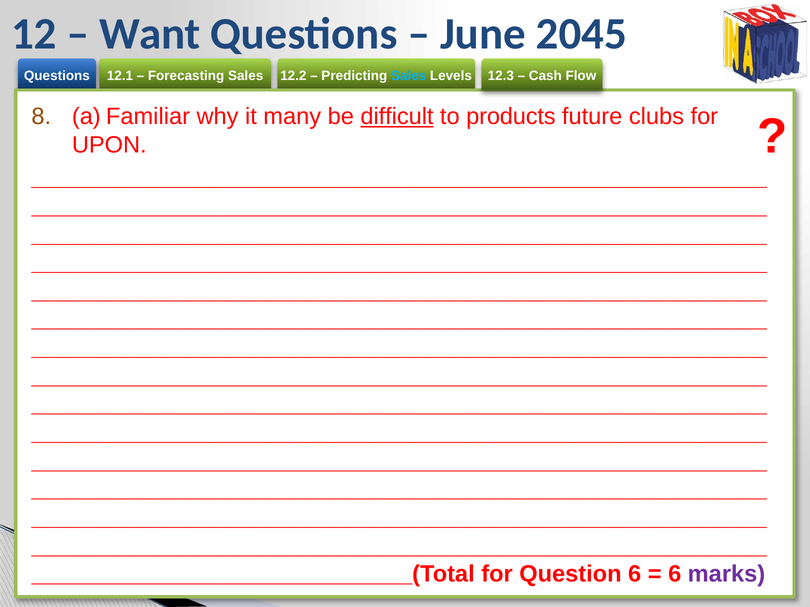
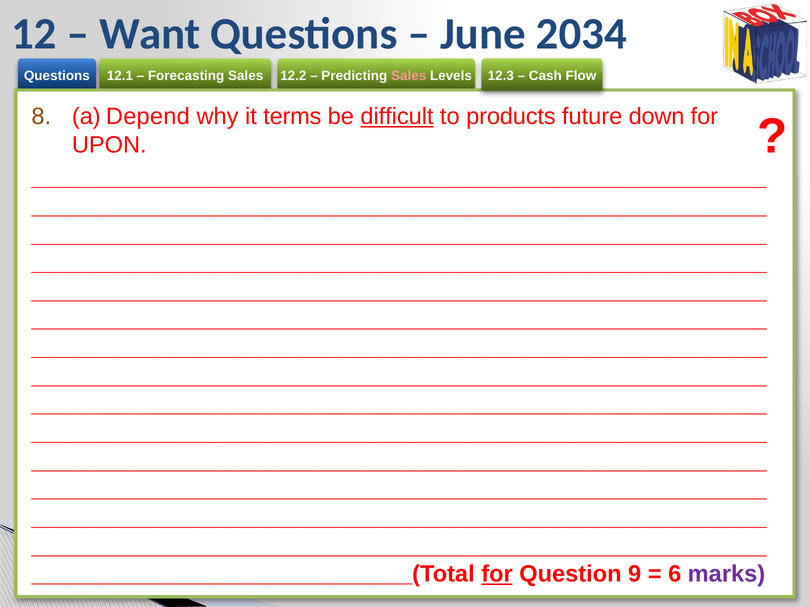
2045: 2045 -> 2034
Sales at (409, 76) colour: light blue -> pink
Familiar: Familiar -> Depend
many: many -> terms
clubs: clubs -> down
for at (497, 575) underline: none -> present
Question 6: 6 -> 9
